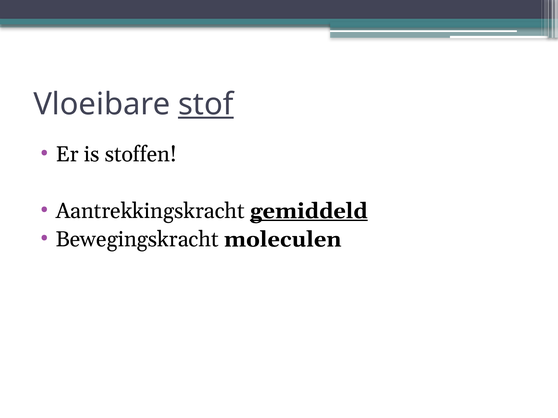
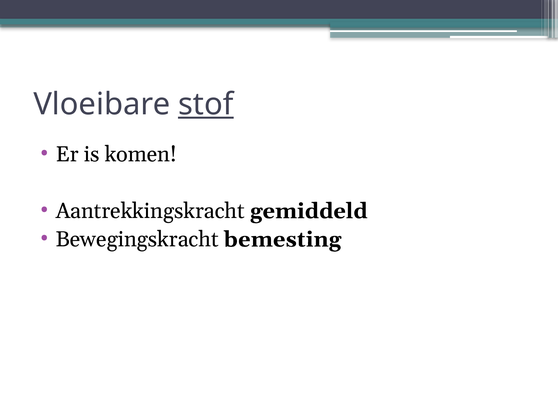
stoffen: stoffen -> komen
gemiddeld underline: present -> none
moleculen: moleculen -> bemesting
